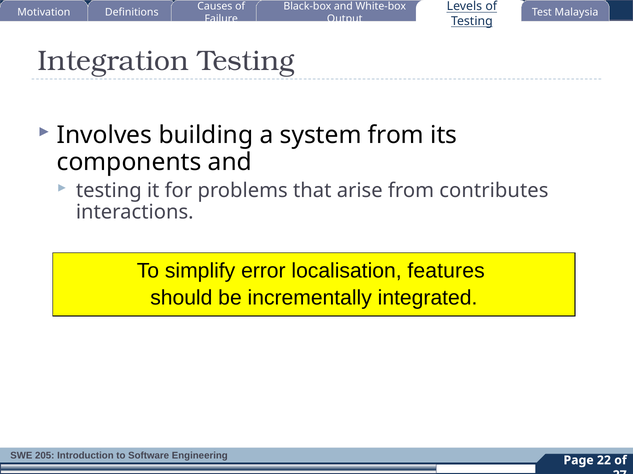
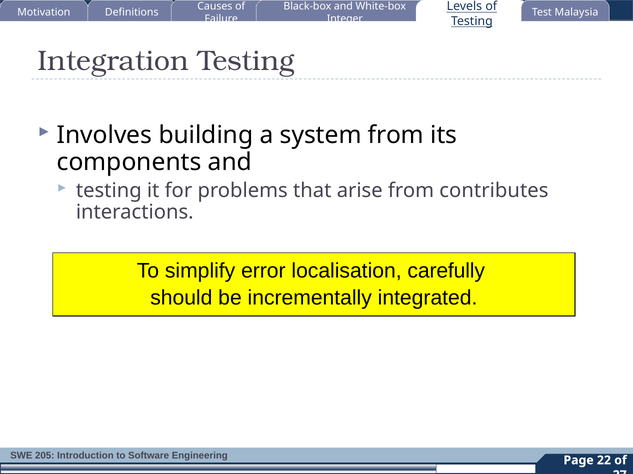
Output: Output -> Integer
features: features -> carefully
